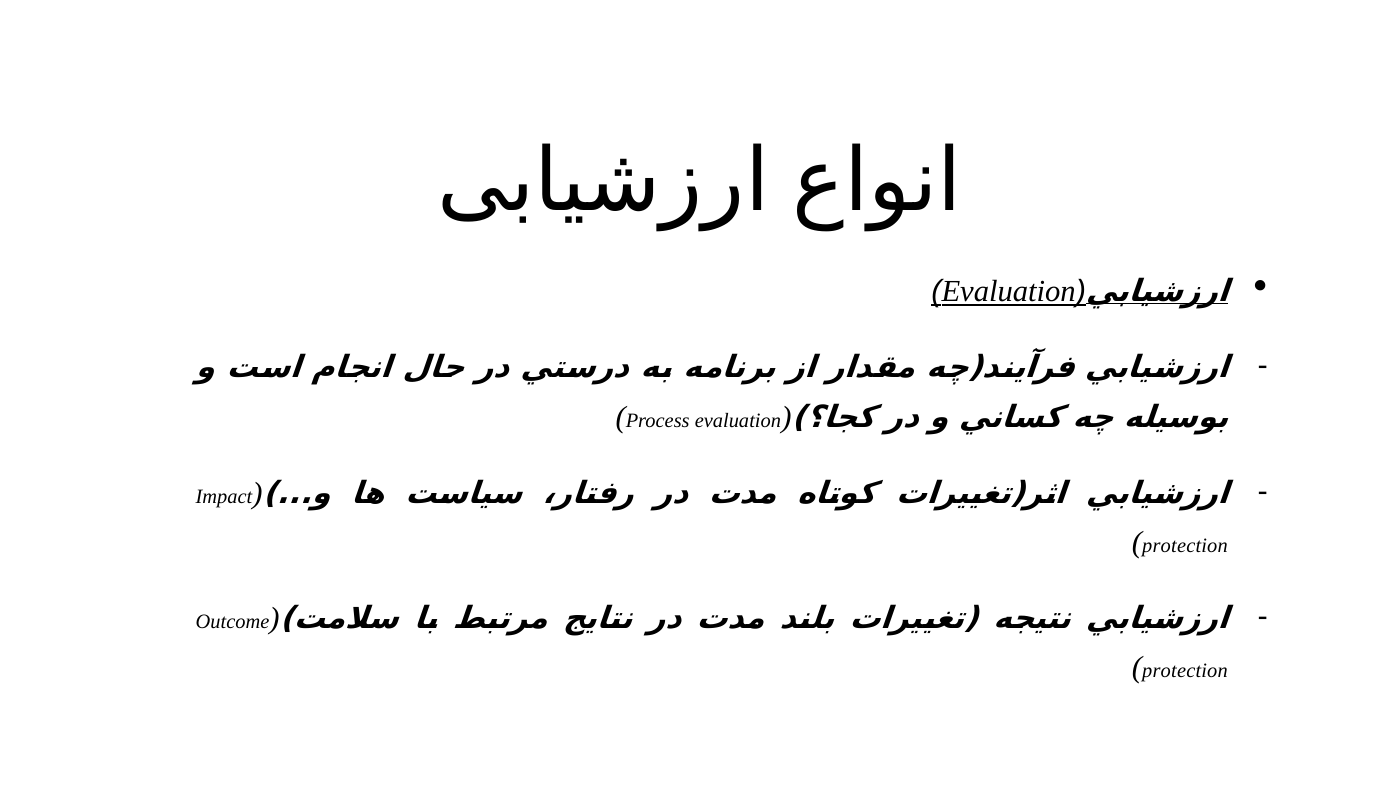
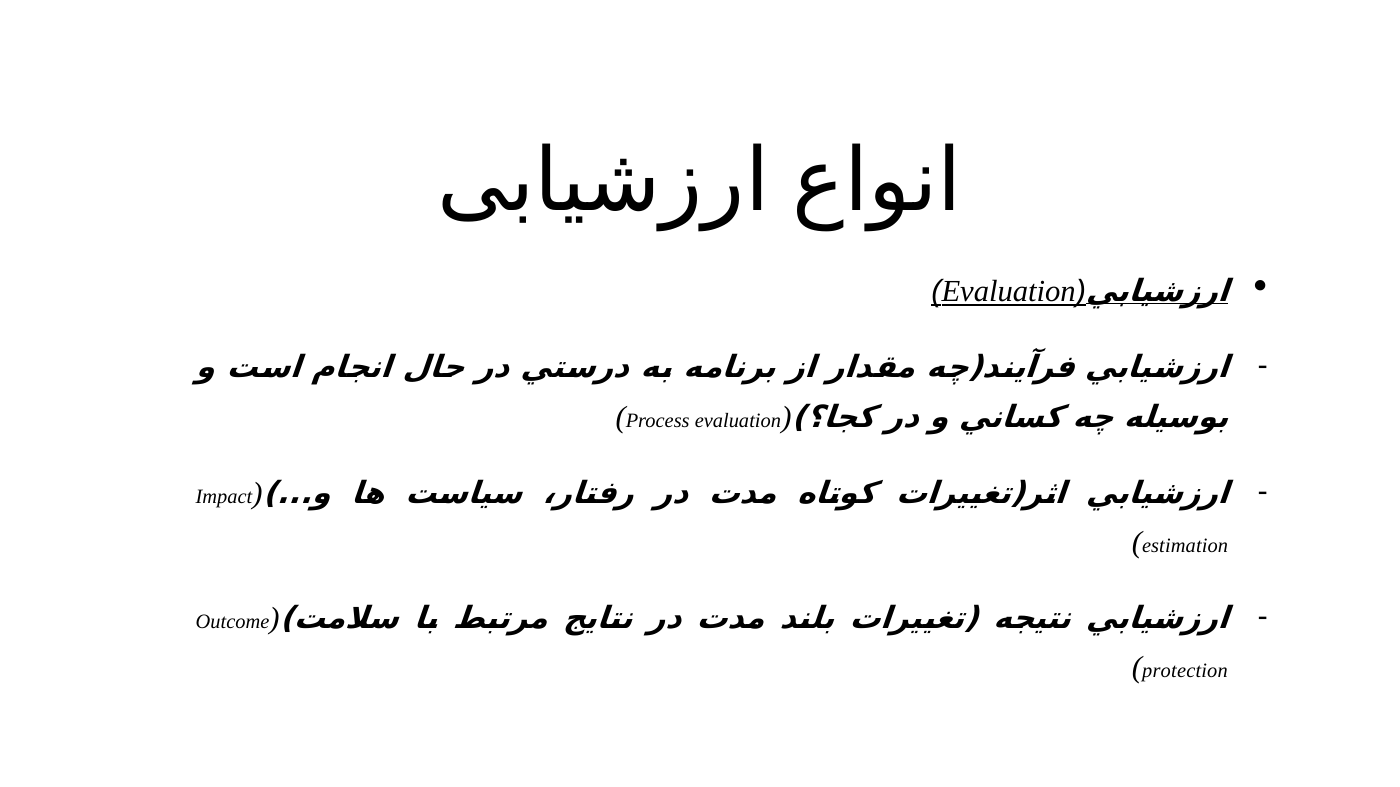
protection at (1185, 546): protection -> estimation
